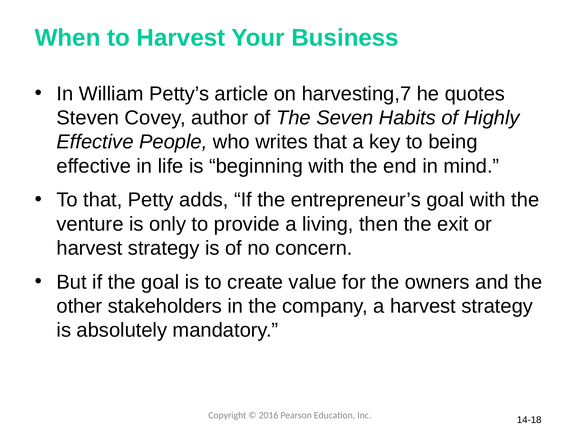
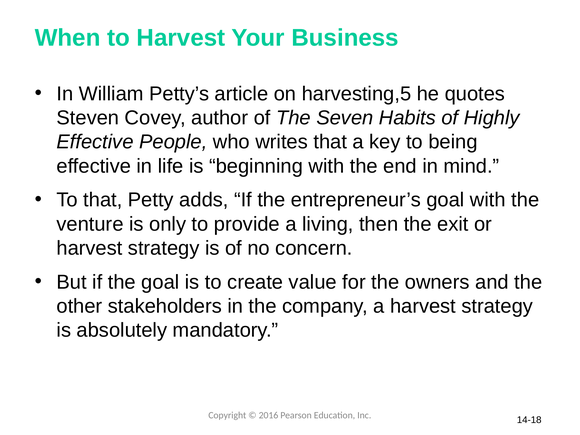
harvesting,7: harvesting,7 -> harvesting,5
